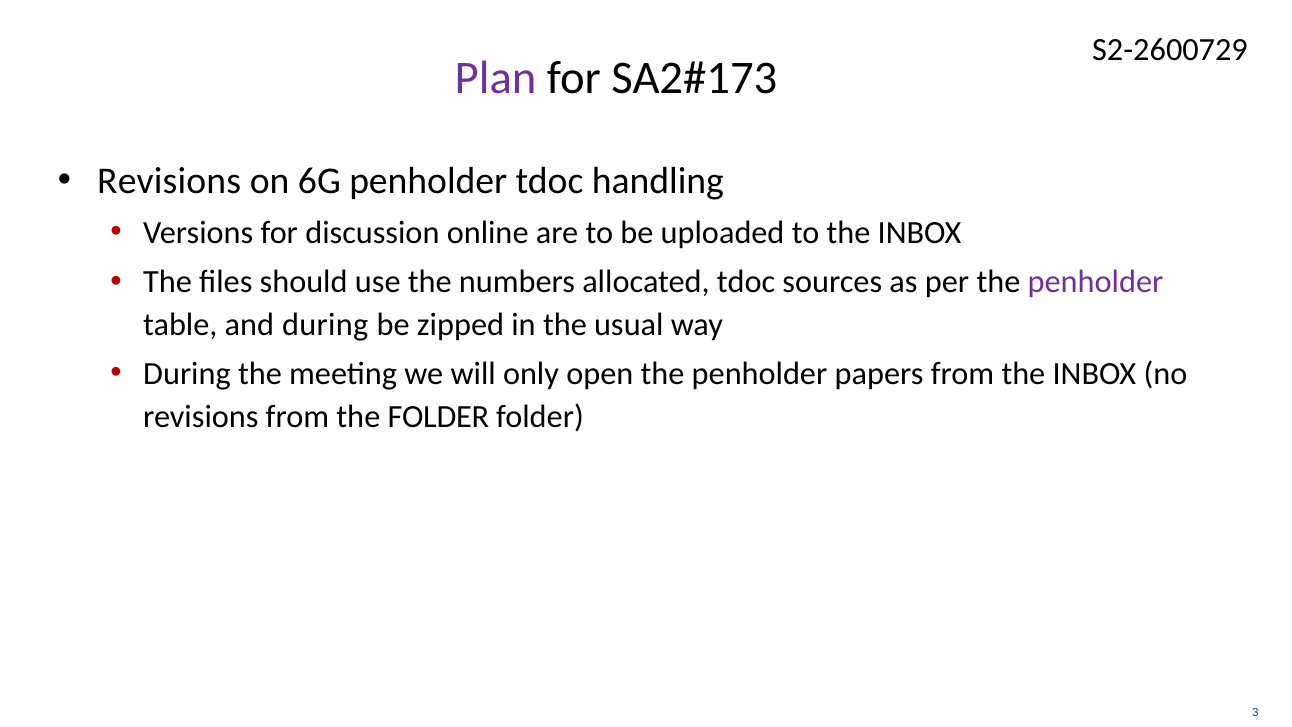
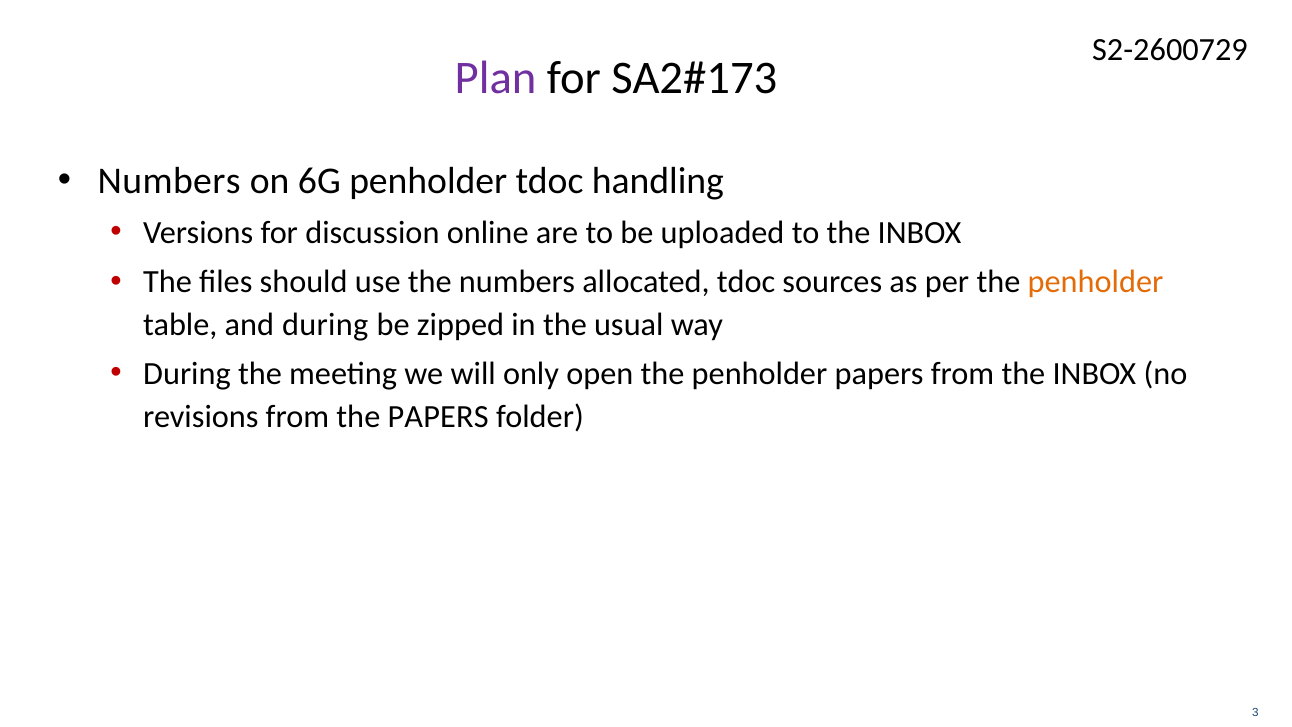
Revisions at (169, 181): Revisions -> Numbers
penholder at (1096, 282) colour: purple -> orange
the FOLDER: FOLDER -> PAPERS
